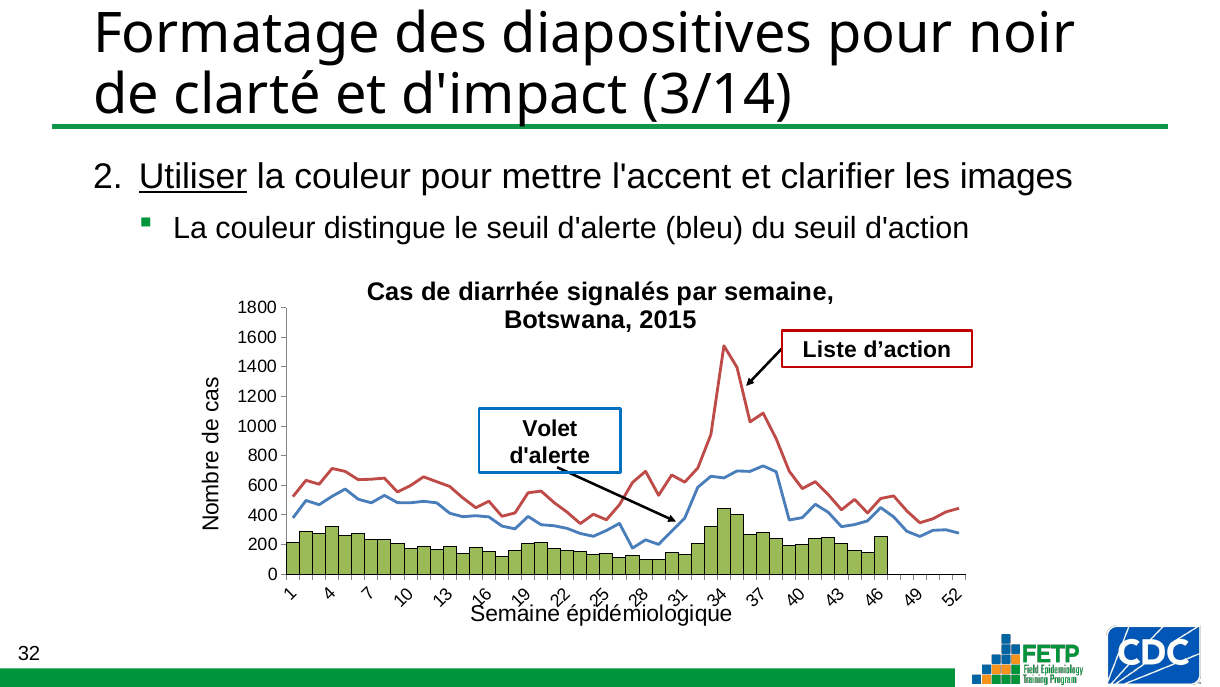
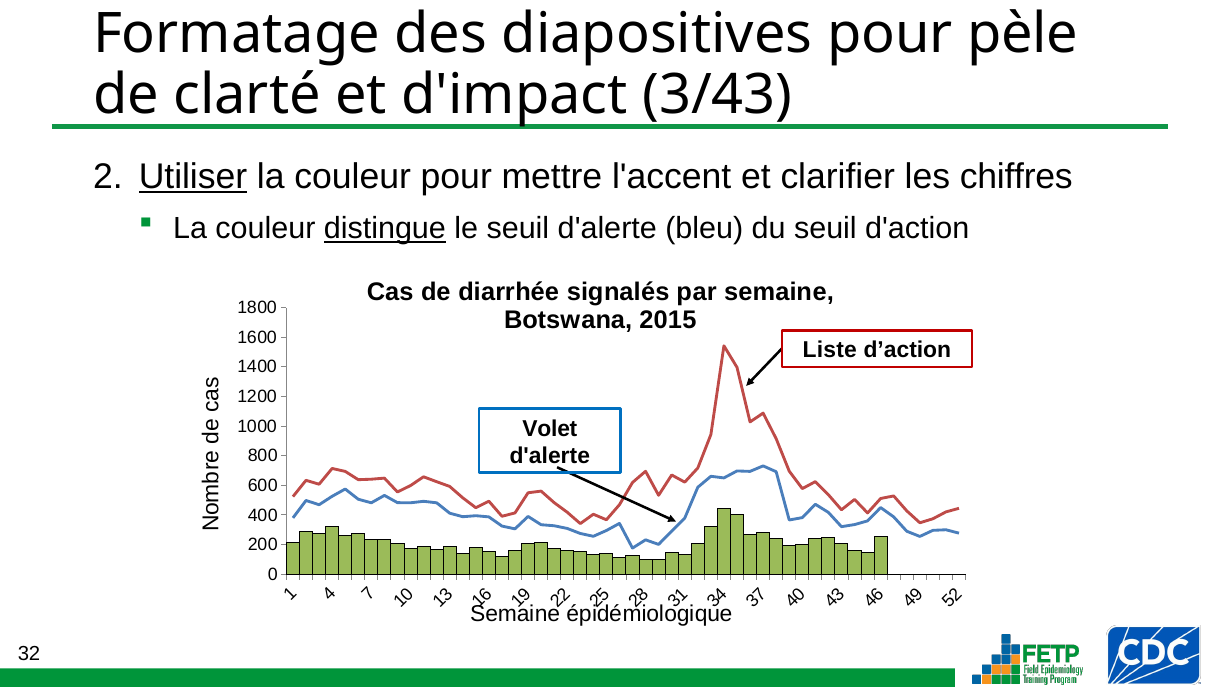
noir: noir -> pèle
3/14: 3/14 -> 3/43
images: images -> chiffres
distingue underline: none -> present
